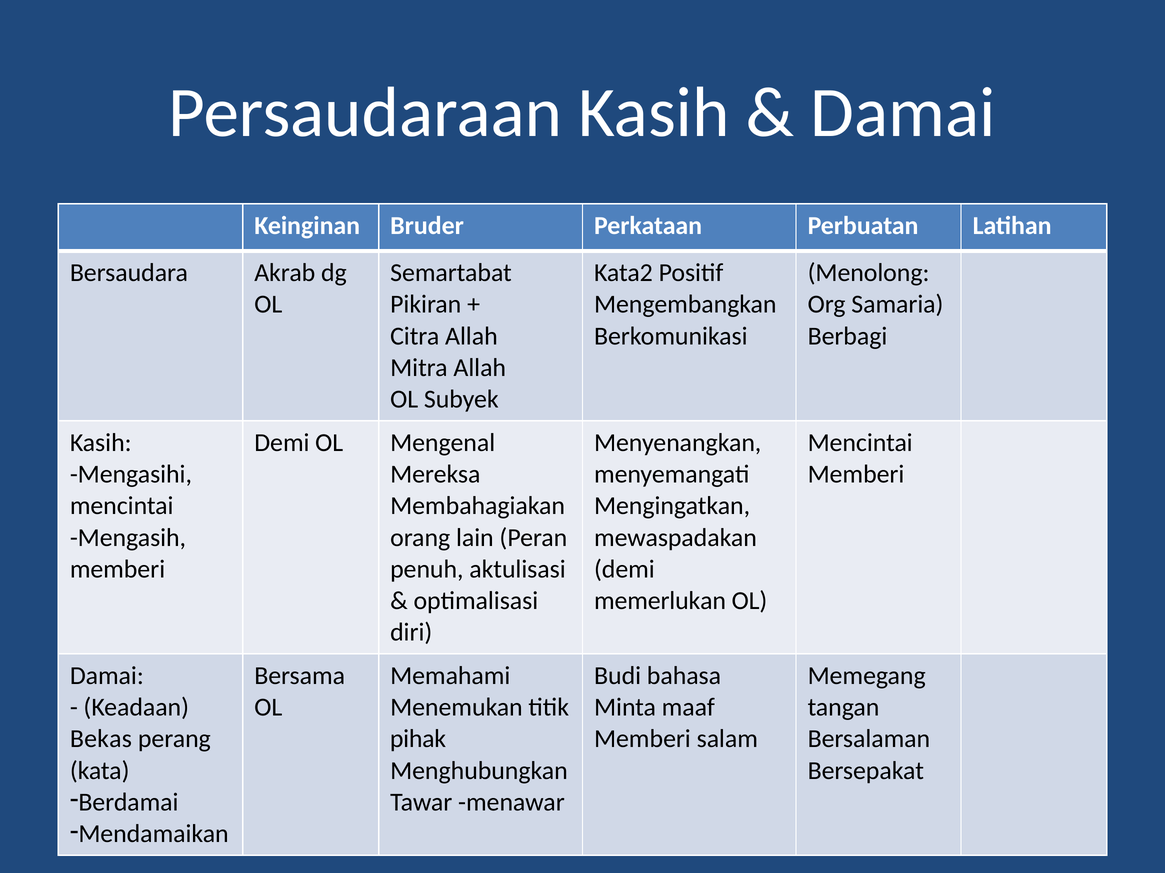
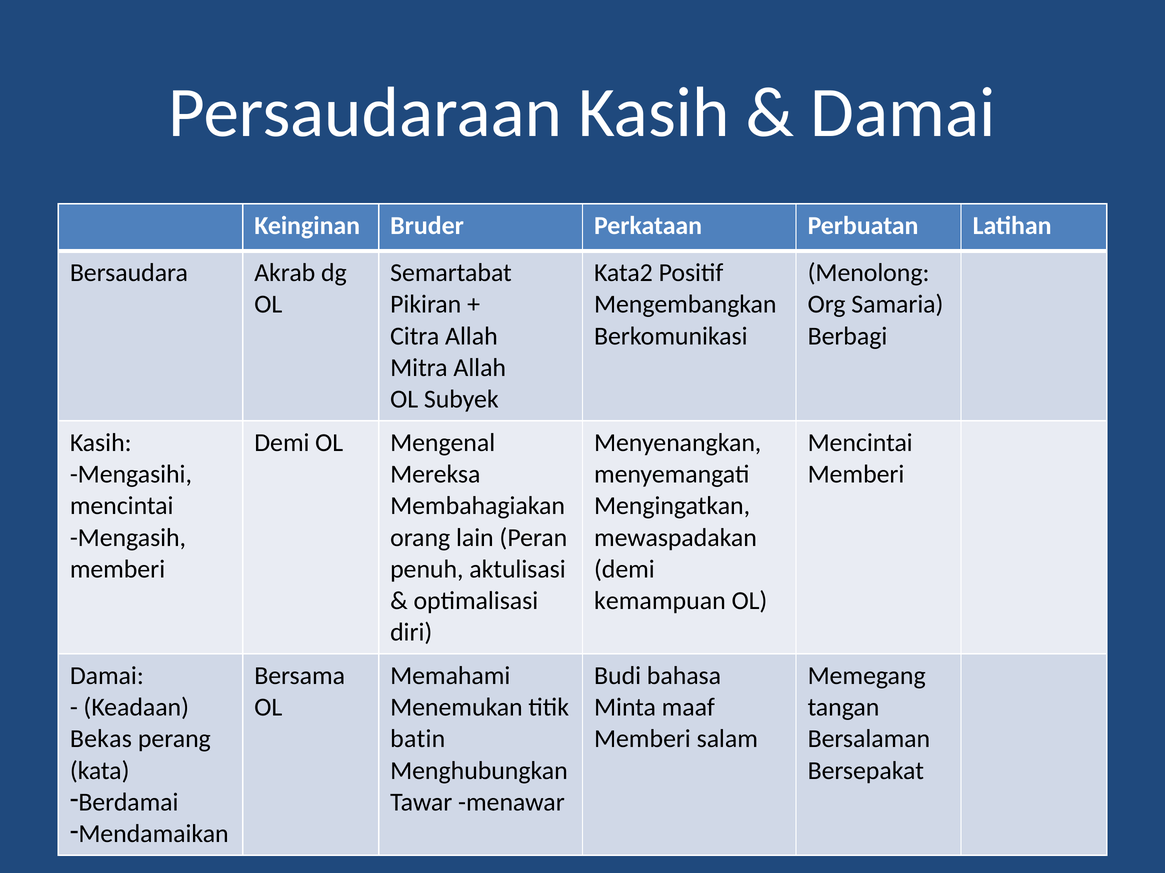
memerlukan: memerlukan -> kemampuan
pihak: pihak -> batin
